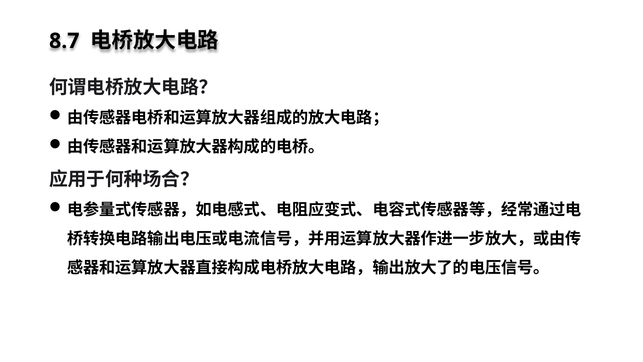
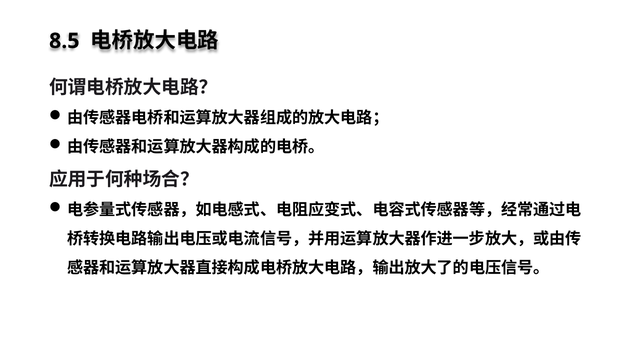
8.7: 8.7 -> 8.5
